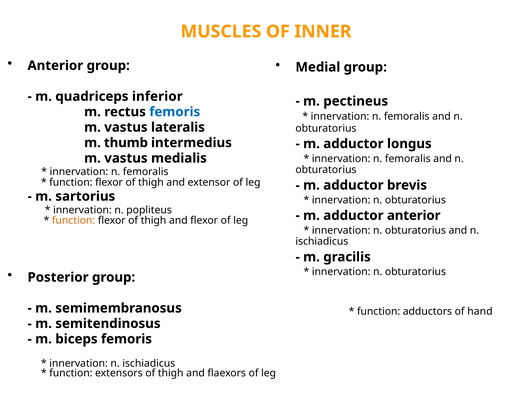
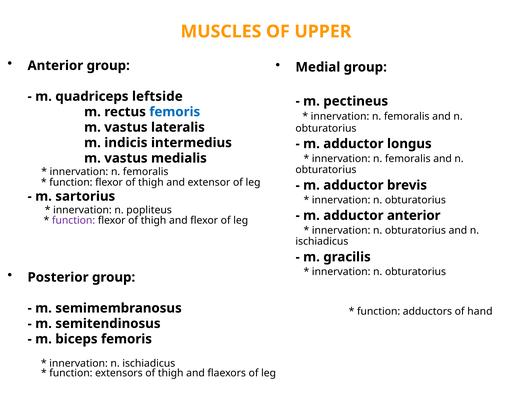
INNER: INNER -> UPPER
inferior: inferior -> leftside
thumb: thumb -> indicis
function at (74, 221) colour: orange -> purple
